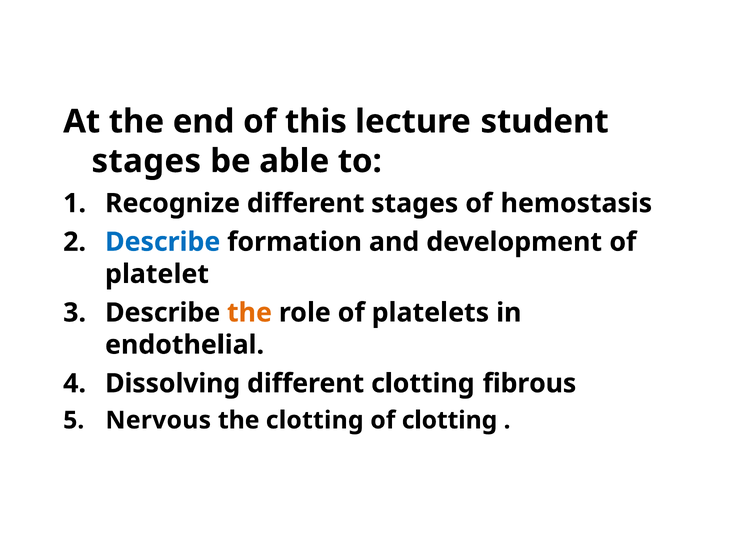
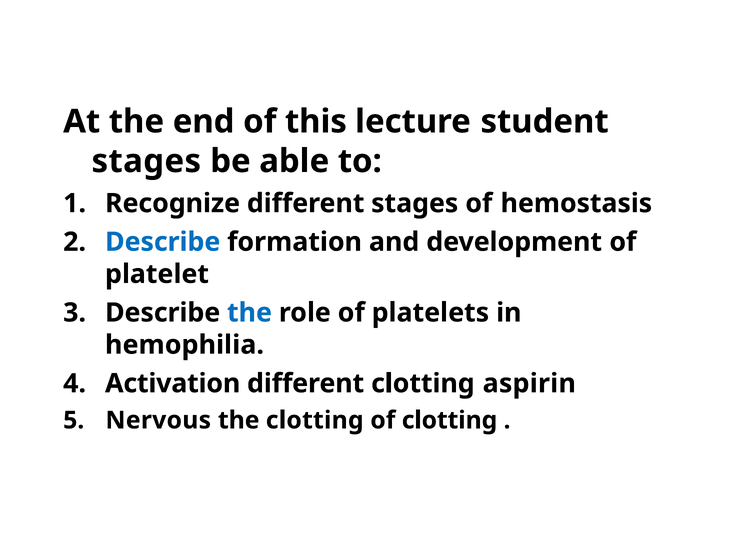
the at (249, 313) colour: orange -> blue
endothelial: endothelial -> hemophilia
Dissolving: Dissolving -> Activation
fibrous: fibrous -> aspirin
